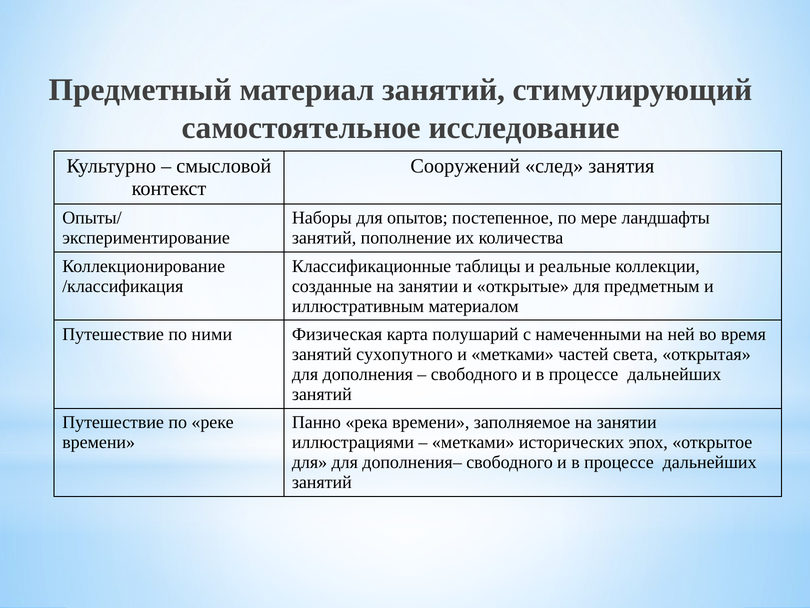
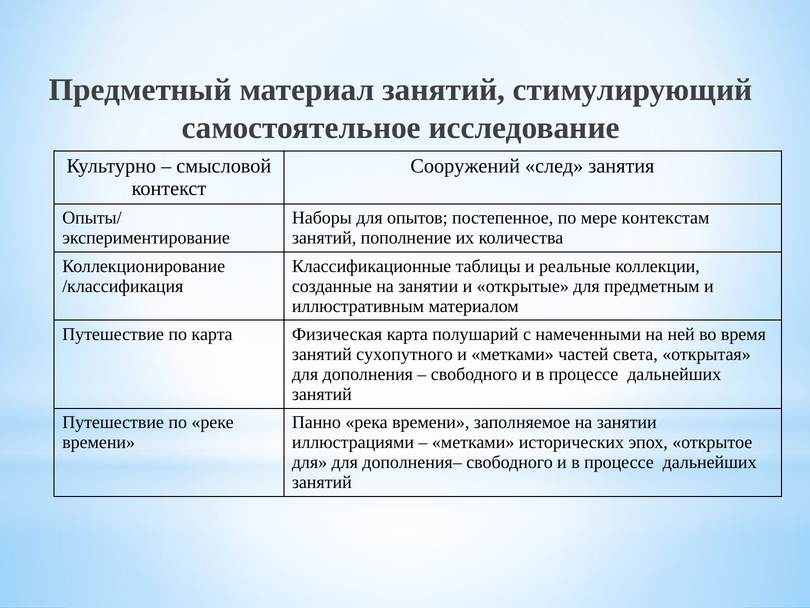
ландшафты: ландшафты -> контекстам
по ними: ними -> карта
